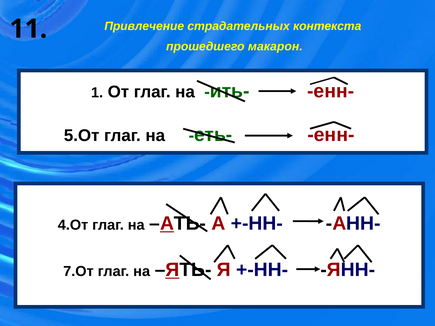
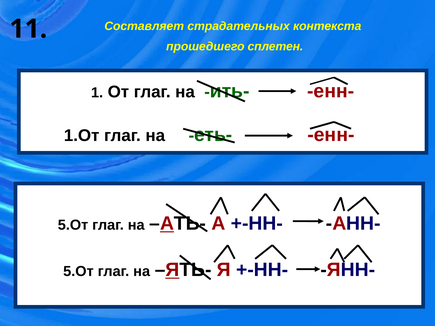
Привлечение: Привлечение -> Составляет
макарон: макарон -> сплетен
5.От: 5.От -> 1.От
4.От at (73, 225): 4.От -> 5.От
7.От at (78, 271): 7.От -> 5.От
